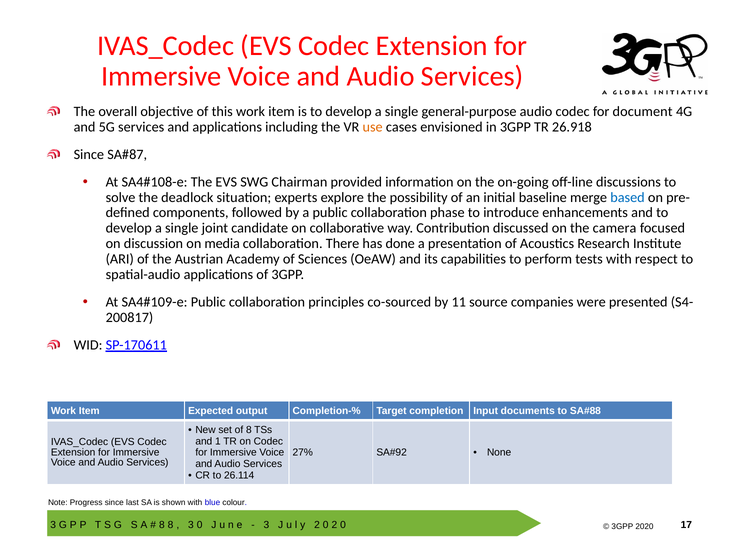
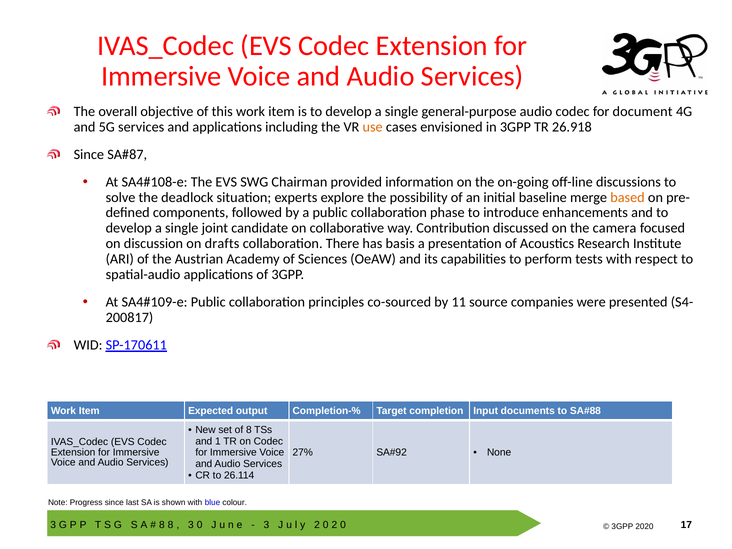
based colour: blue -> orange
media: media -> drafts
done: done -> basis
